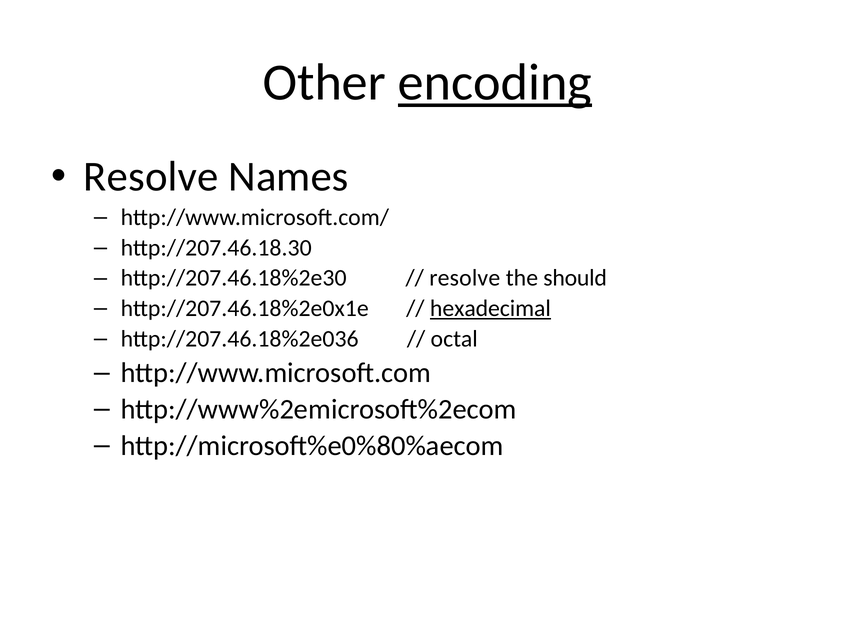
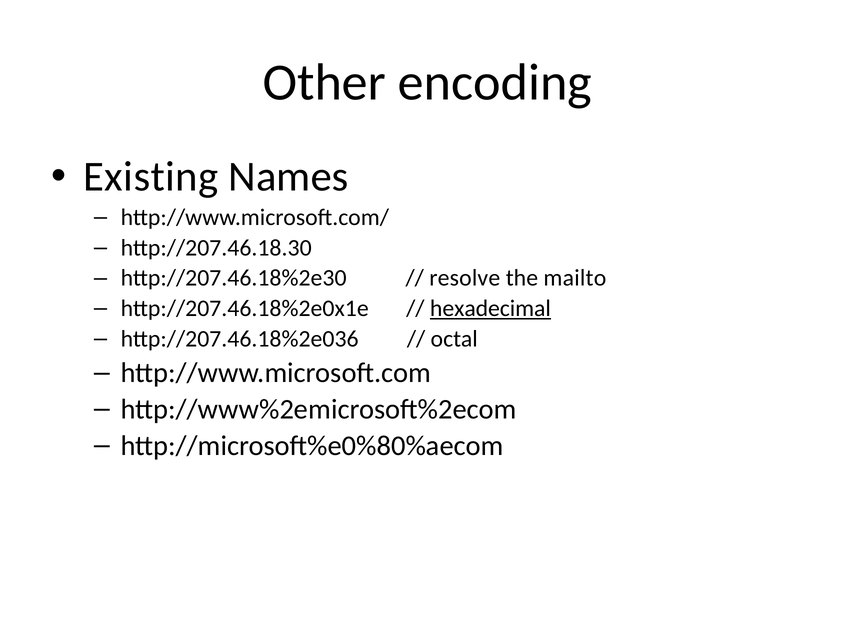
encoding underline: present -> none
Resolve at (151, 177): Resolve -> Existing
should: should -> mailto
